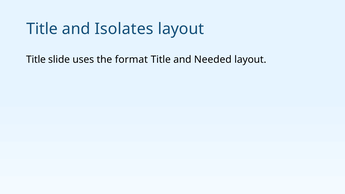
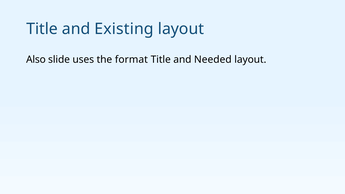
Isolates: Isolates -> Existing
Title at (36, 60): Title -> Also
